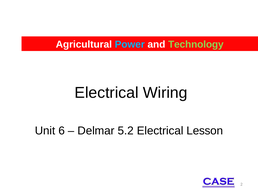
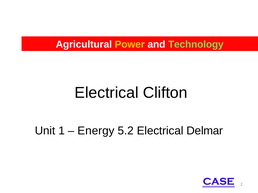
Power colour: light blue -> yellow
Wiring: Wiring -> Clifton
6: 6 -> 1
Delmar: Delmar -> Energy
Lesson: Lesson -> Delmar
